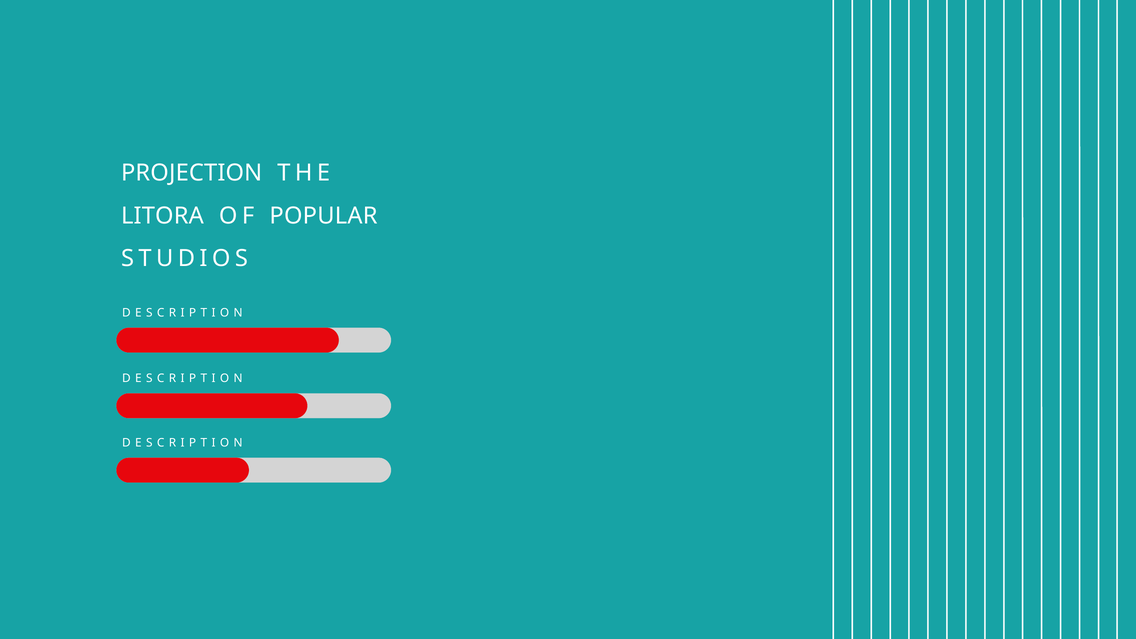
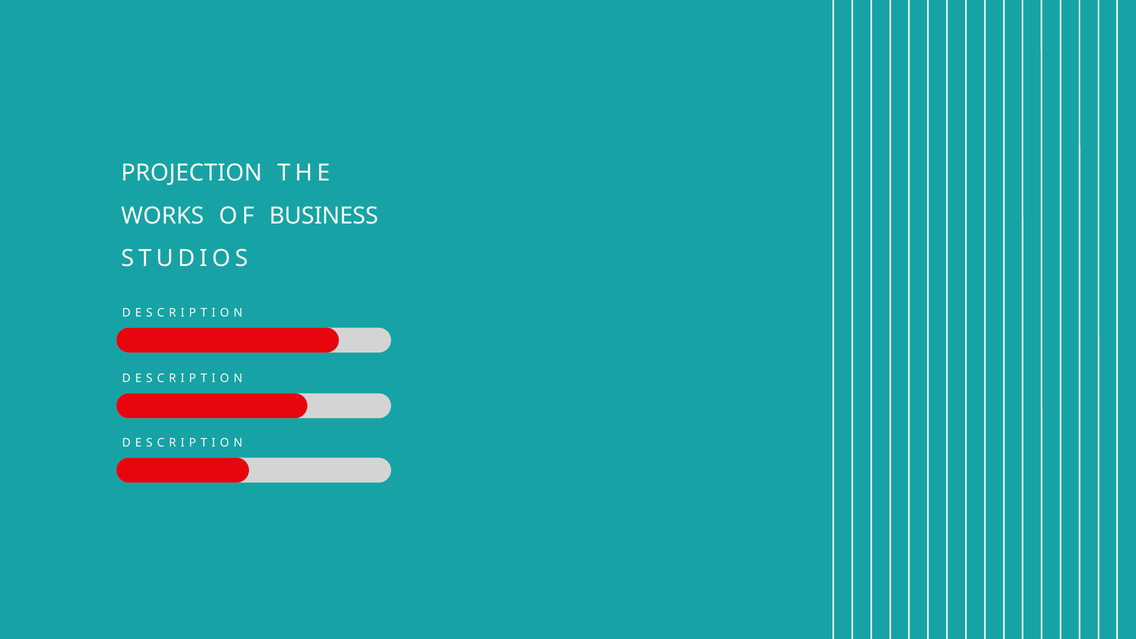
LITORA: LITORA -> WORKS
POPULAR: POPULAR -> BUSINESS
